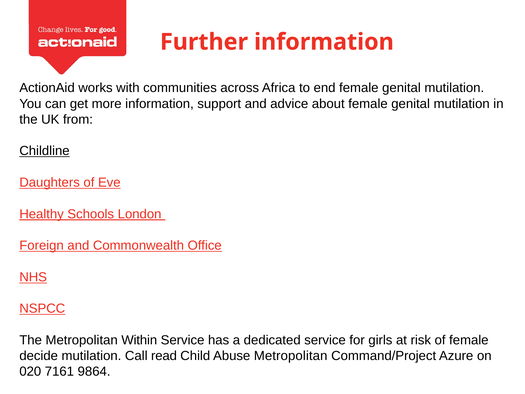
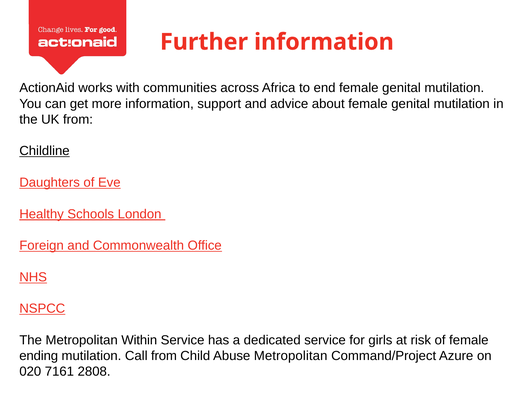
decide: decide -> ending
Call read: read -> from
9864: 9864 -> 2808
